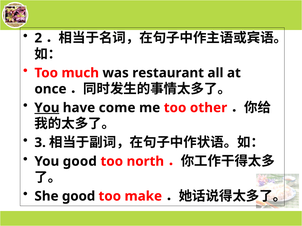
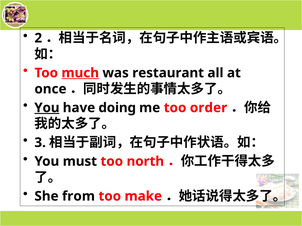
much underline: none -> present
come: come -> doing
other: other -> order
You good: good -> must
She good: good -> from
